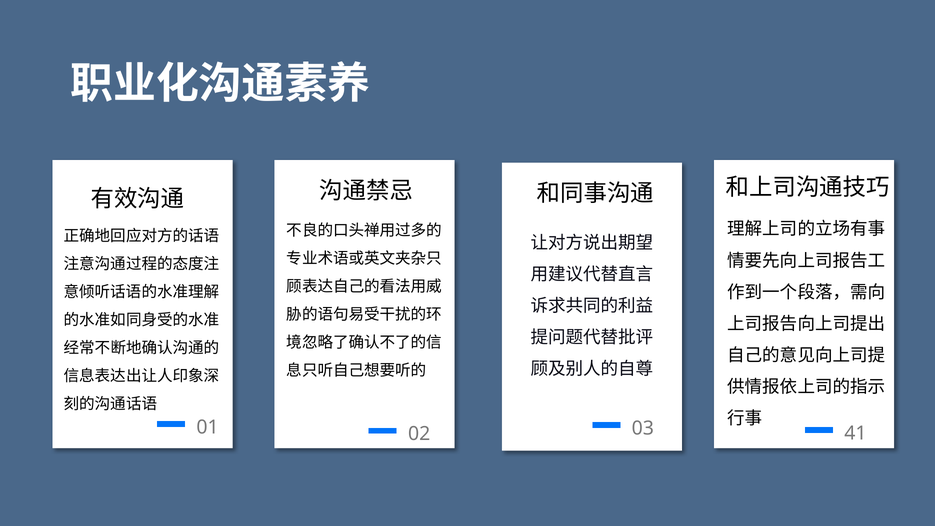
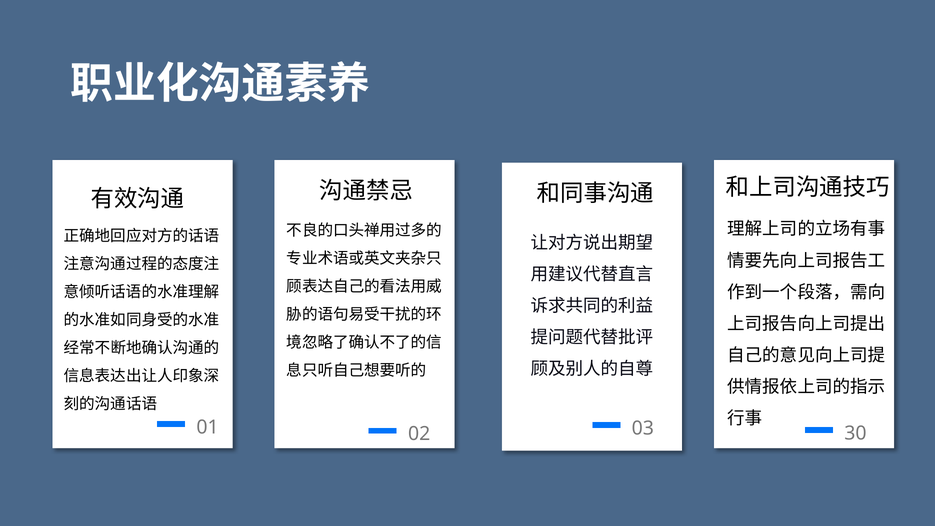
41: 41 -> 30
